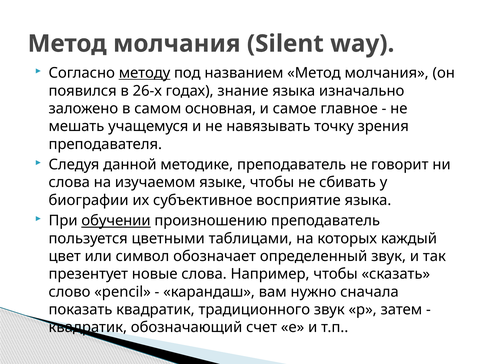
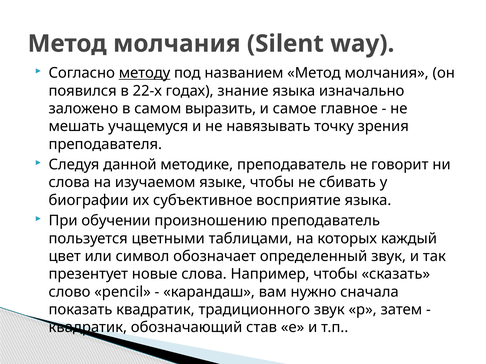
26-х: 26-х -> 22-х
основная: основная -> выразить
обучении underline: present -> none
счет: счет -> став
